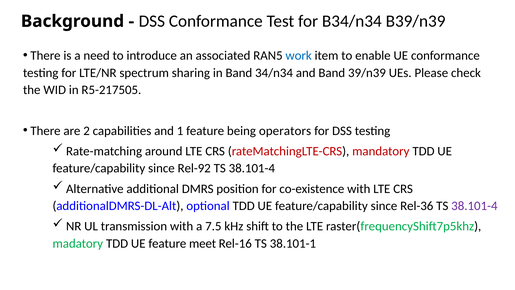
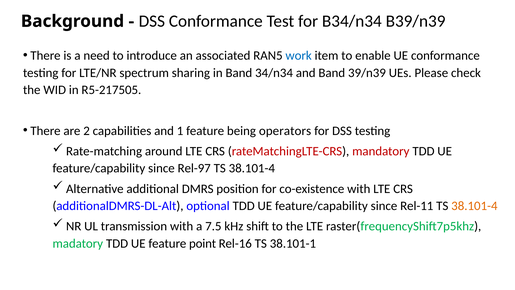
Rel-92: Rel-92 -> Rel-97
Rel-36: Rel-36 -> Rel-11
38.101-4 at (474, 206) colour: purple -> orange
meet: meet -> point
